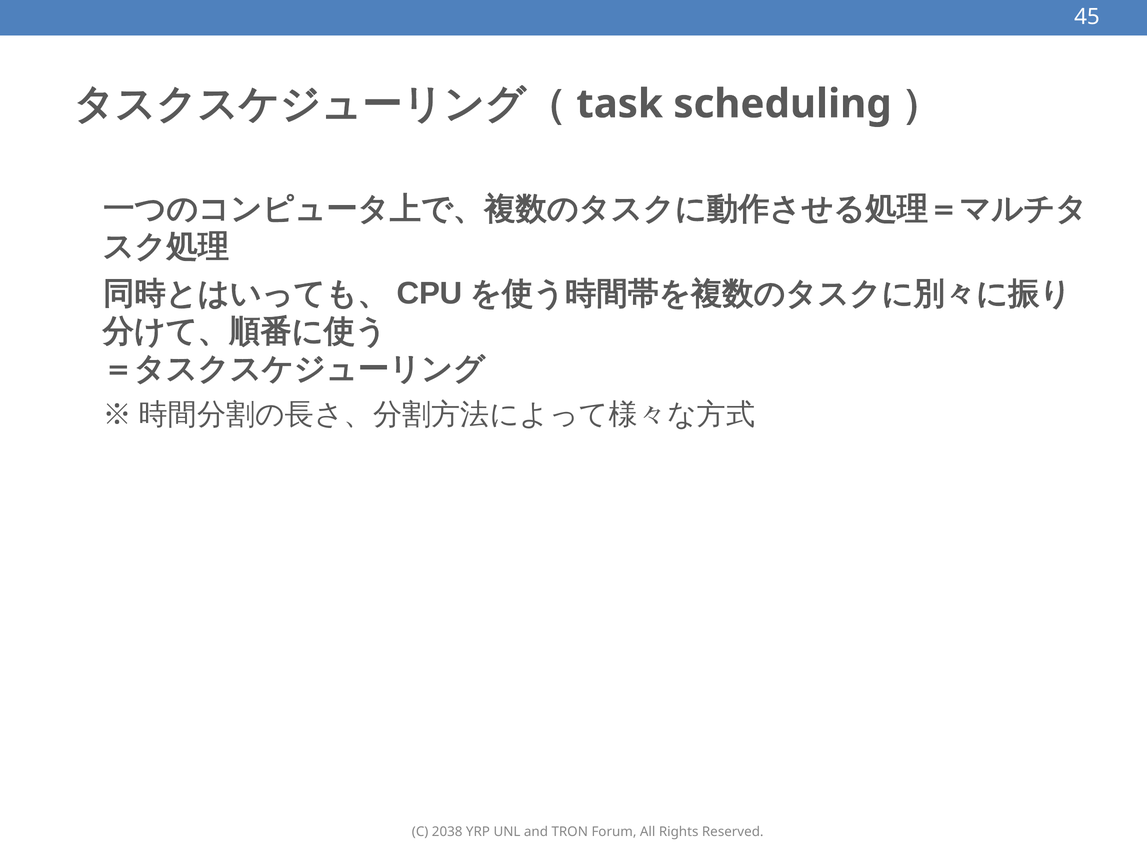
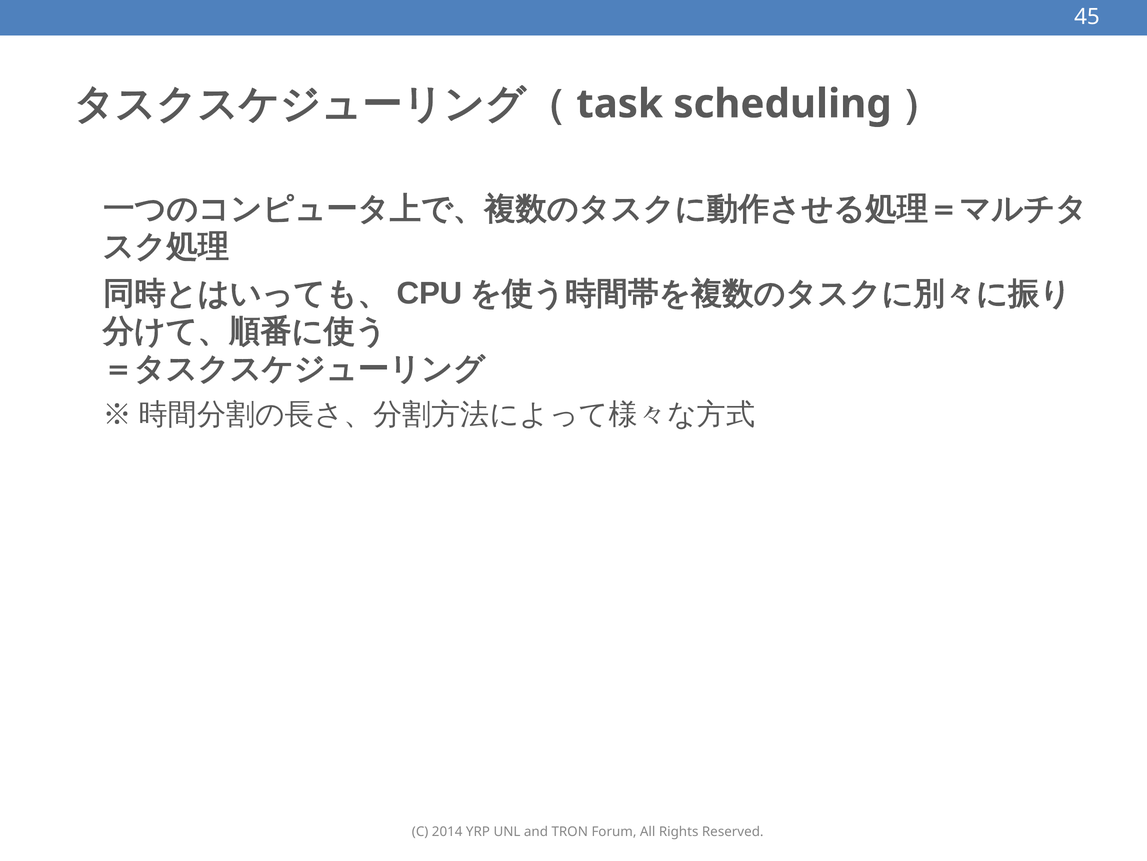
2038: 2038 -> 2014
